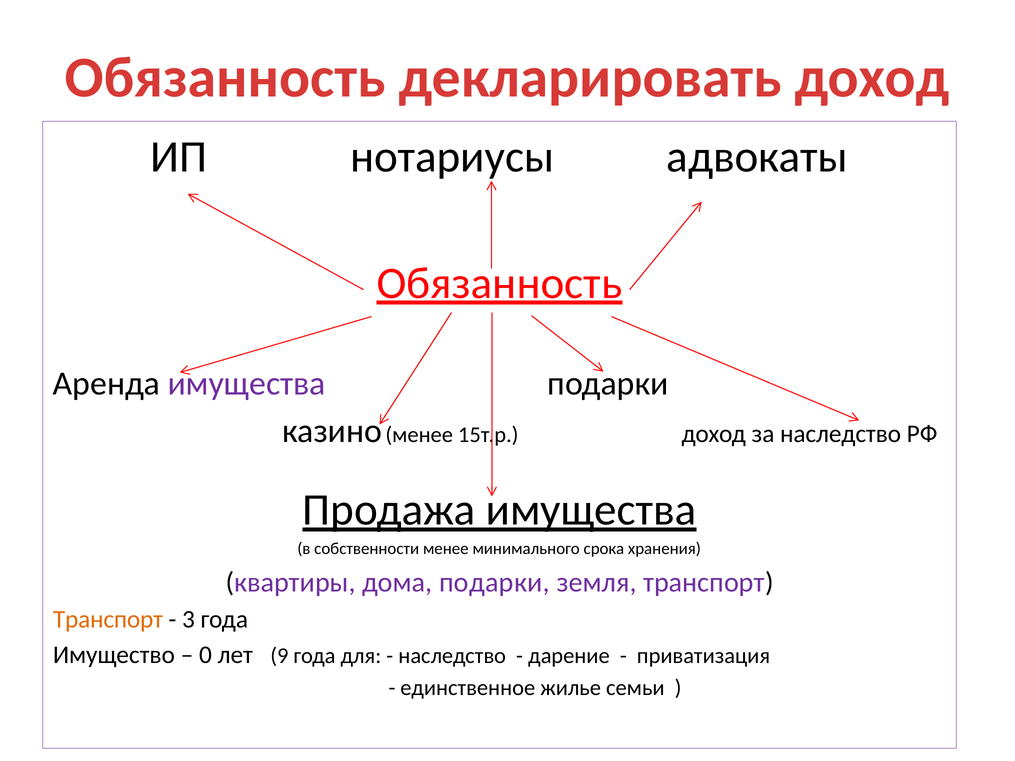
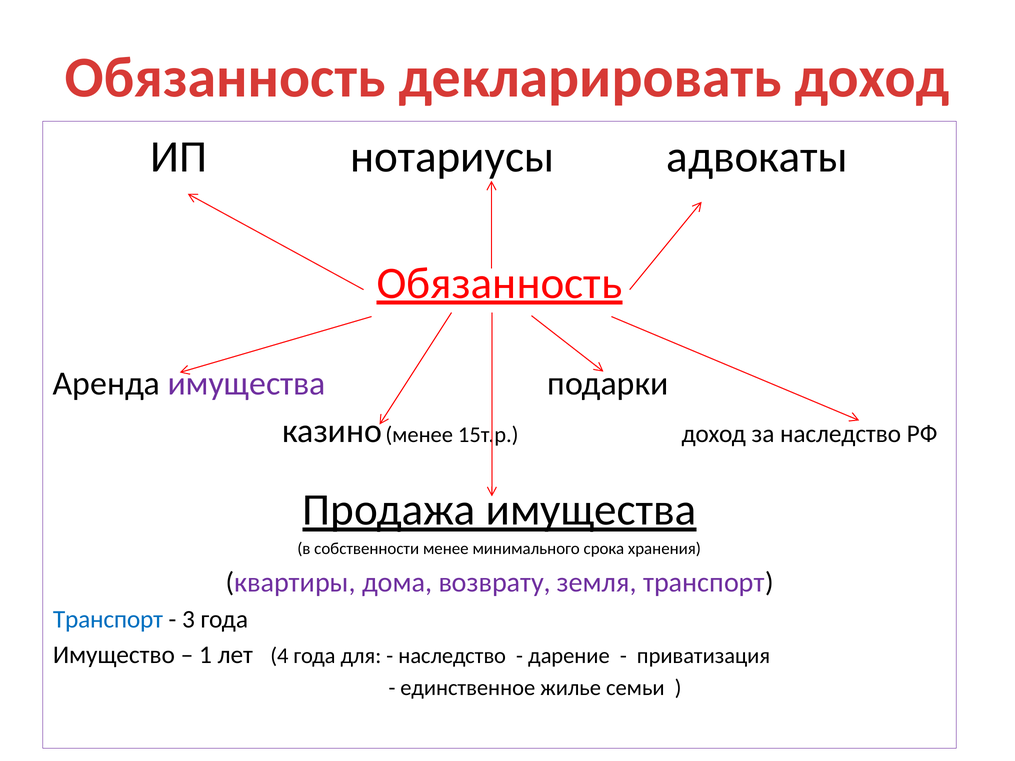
дома подарки: подарки -> возврату
Транспорт at (108, 619) colour: orange -> blue
0: 0 -> 1
9: 9 -> 4
